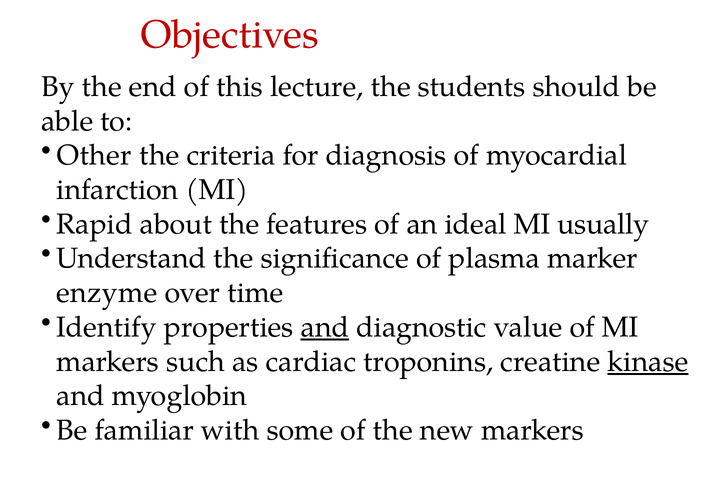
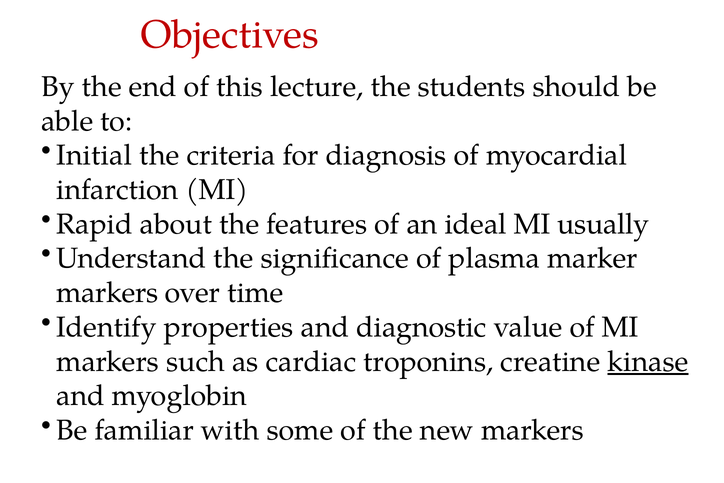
Other: Other -> Initial
enzyme at (107, 293): enzyme -> markers
and at (325, 327) underline: present -> none
